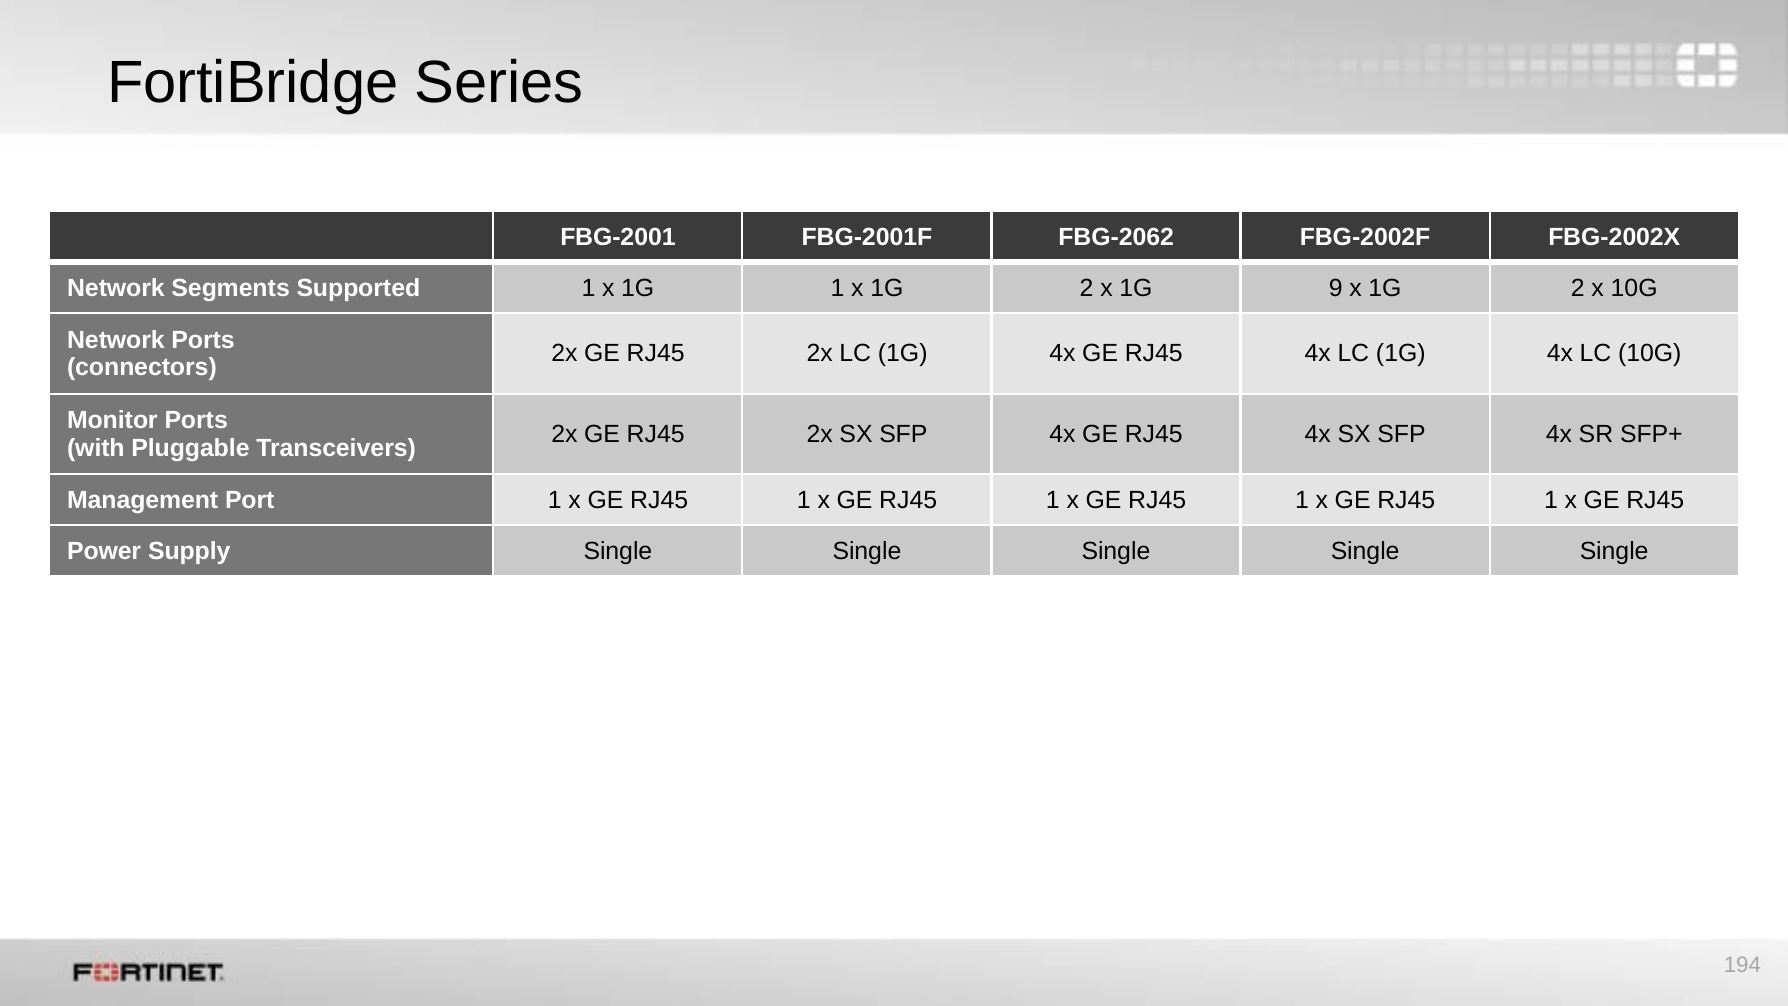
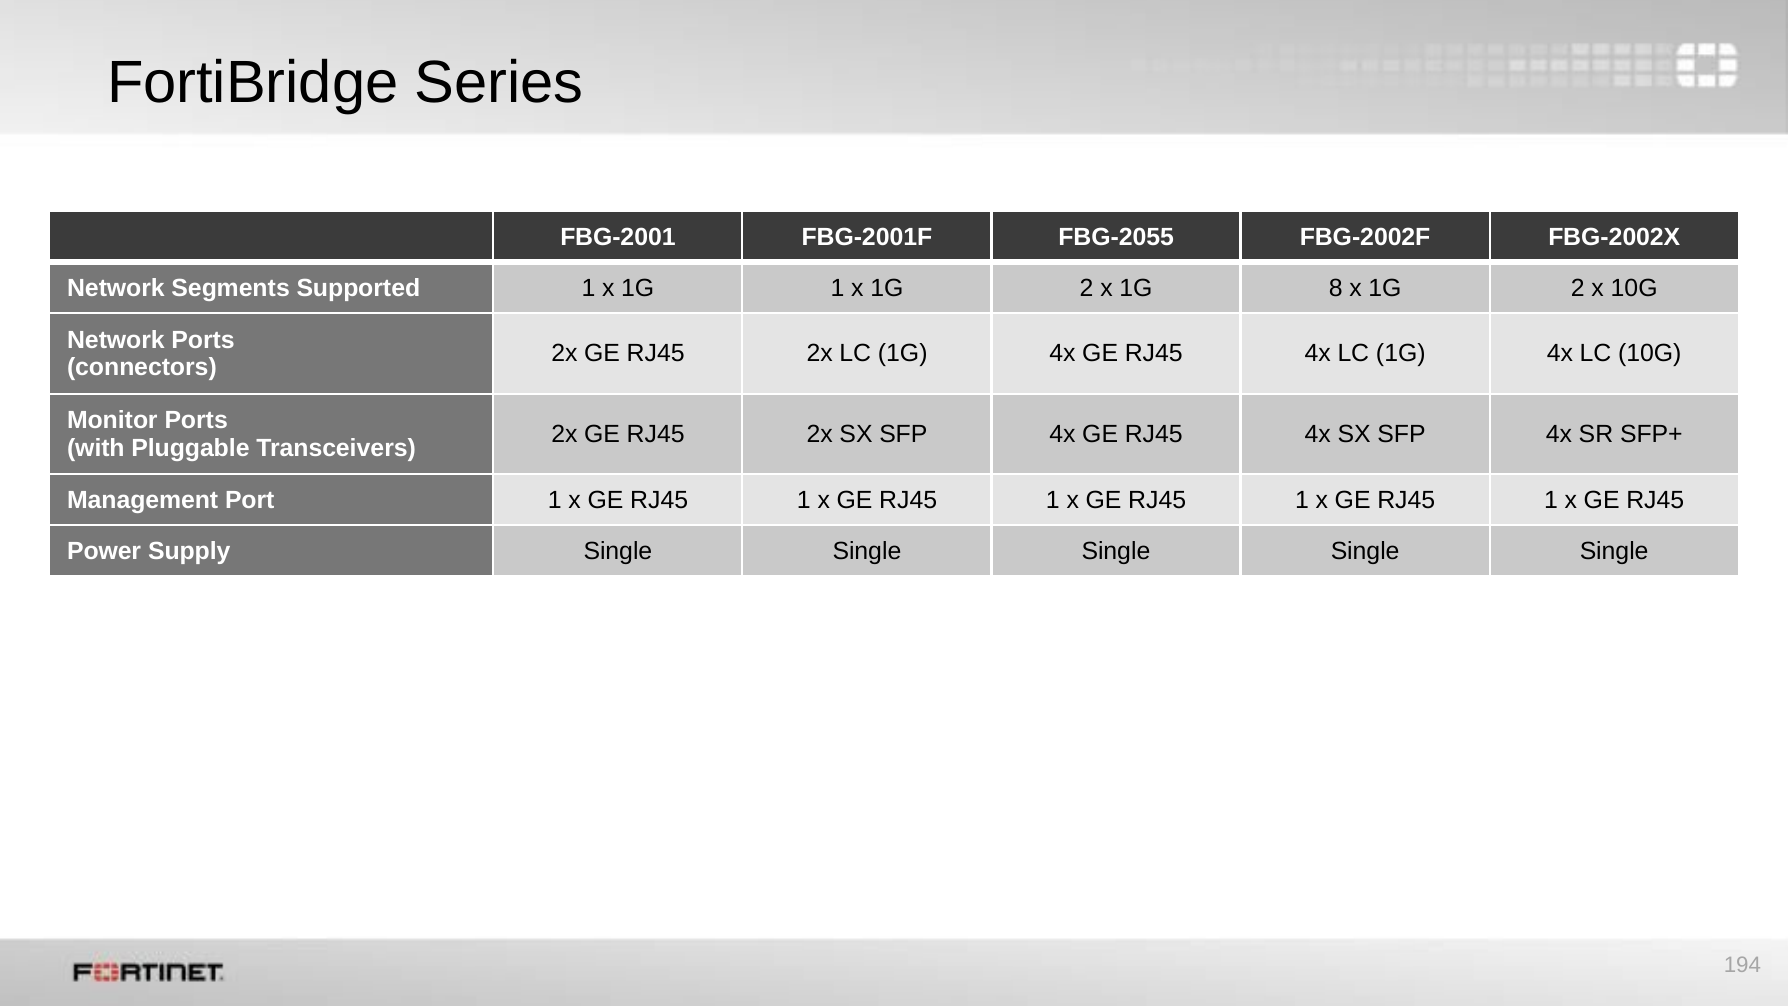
FBG-2062: FBG-2062 -> FBG-2055
9: 9 -> 8
